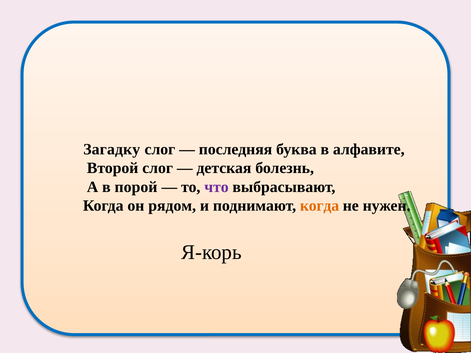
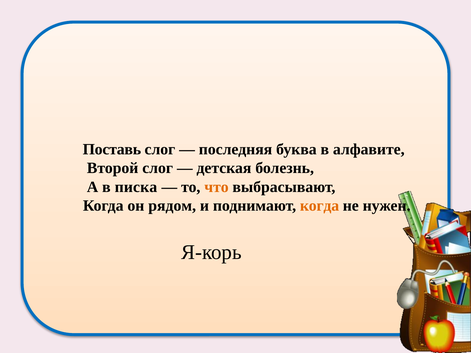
Загадку: Загадку -> Поставь
порой: порой -> писка
что colour: purple -> orange
